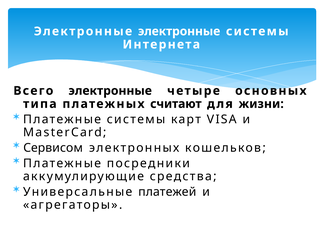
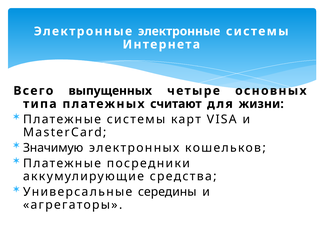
Всего электронные: электронные -> выпущенных
Сервисом: Сервисом -> Значимую
платежей: платежей -> середины
